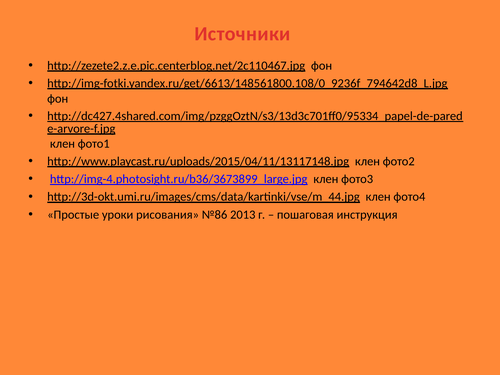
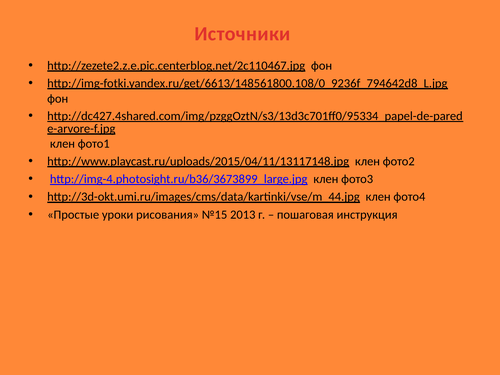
№86: №86 -> №15
